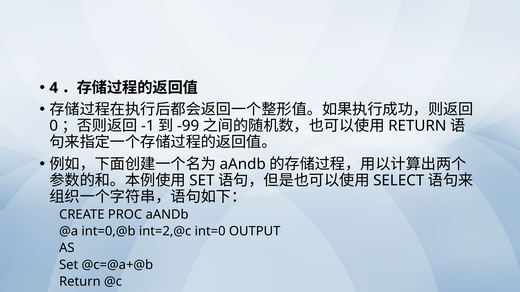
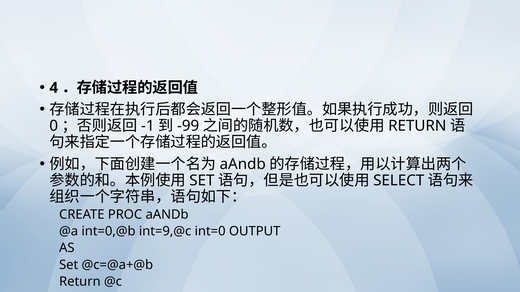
int=2,@c: int=2,@c -> int=9,@c
